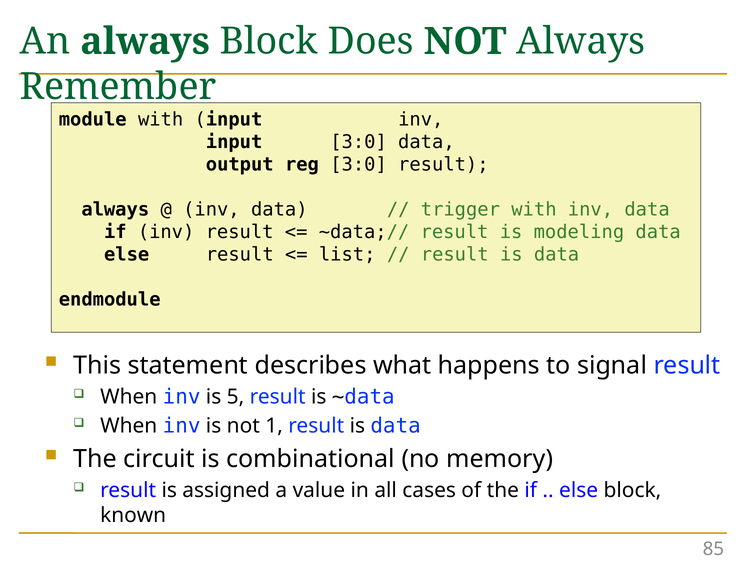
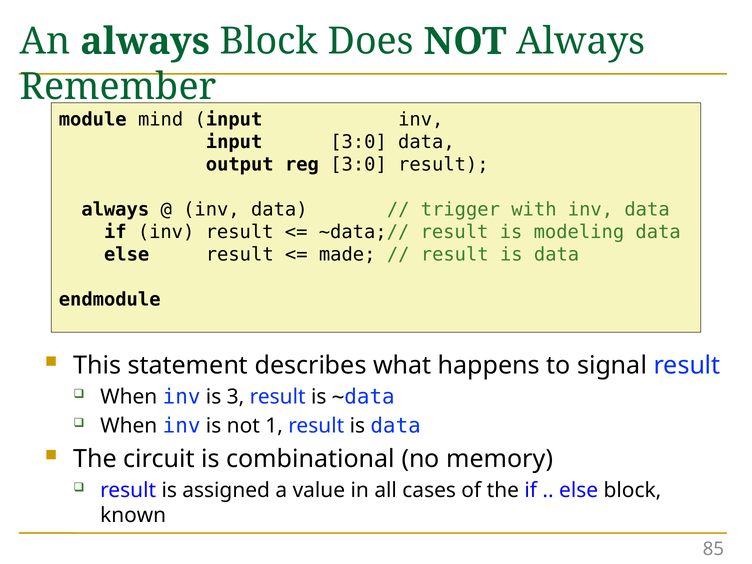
module with: with -> mind
list: list -> made
5: 5 -> 3
